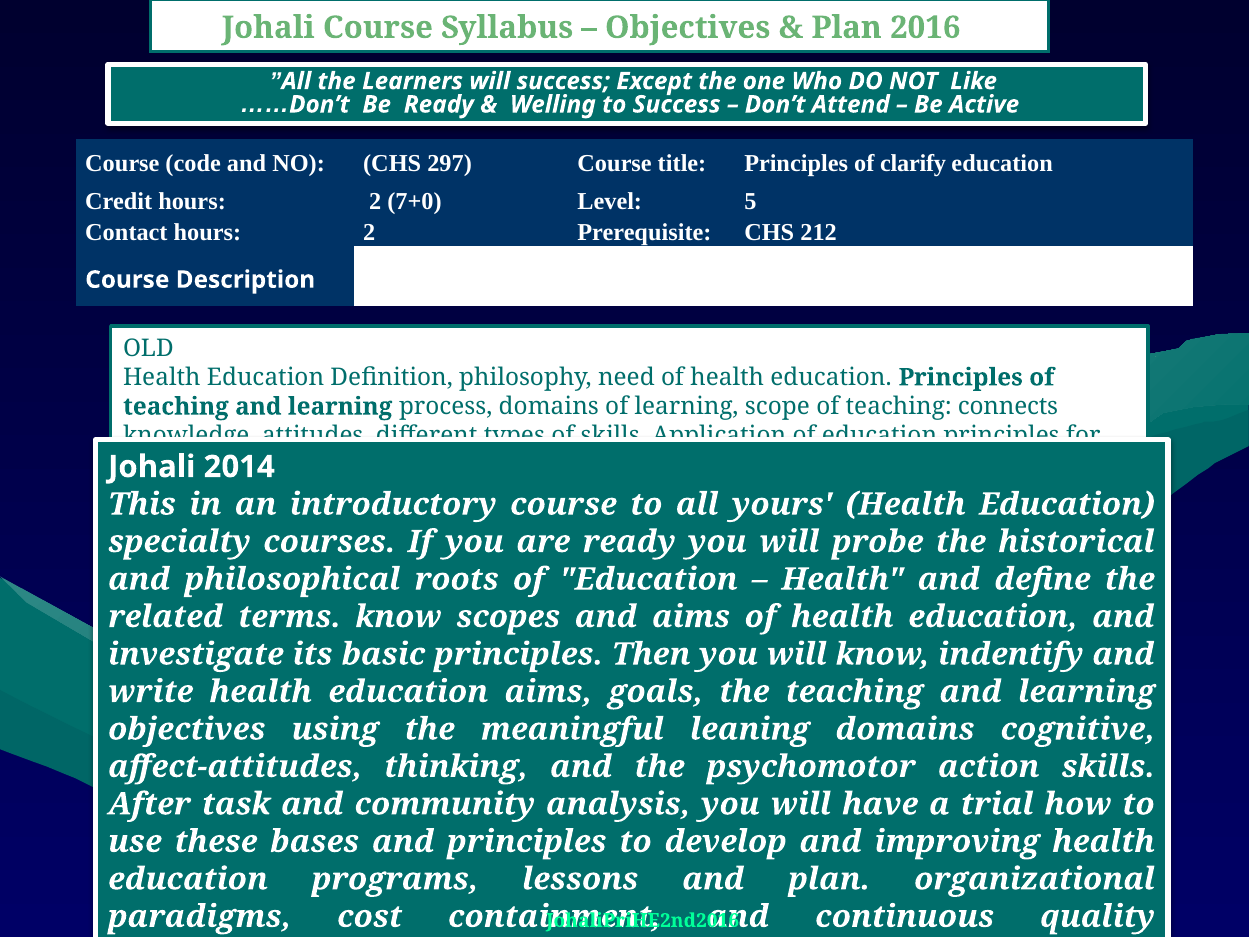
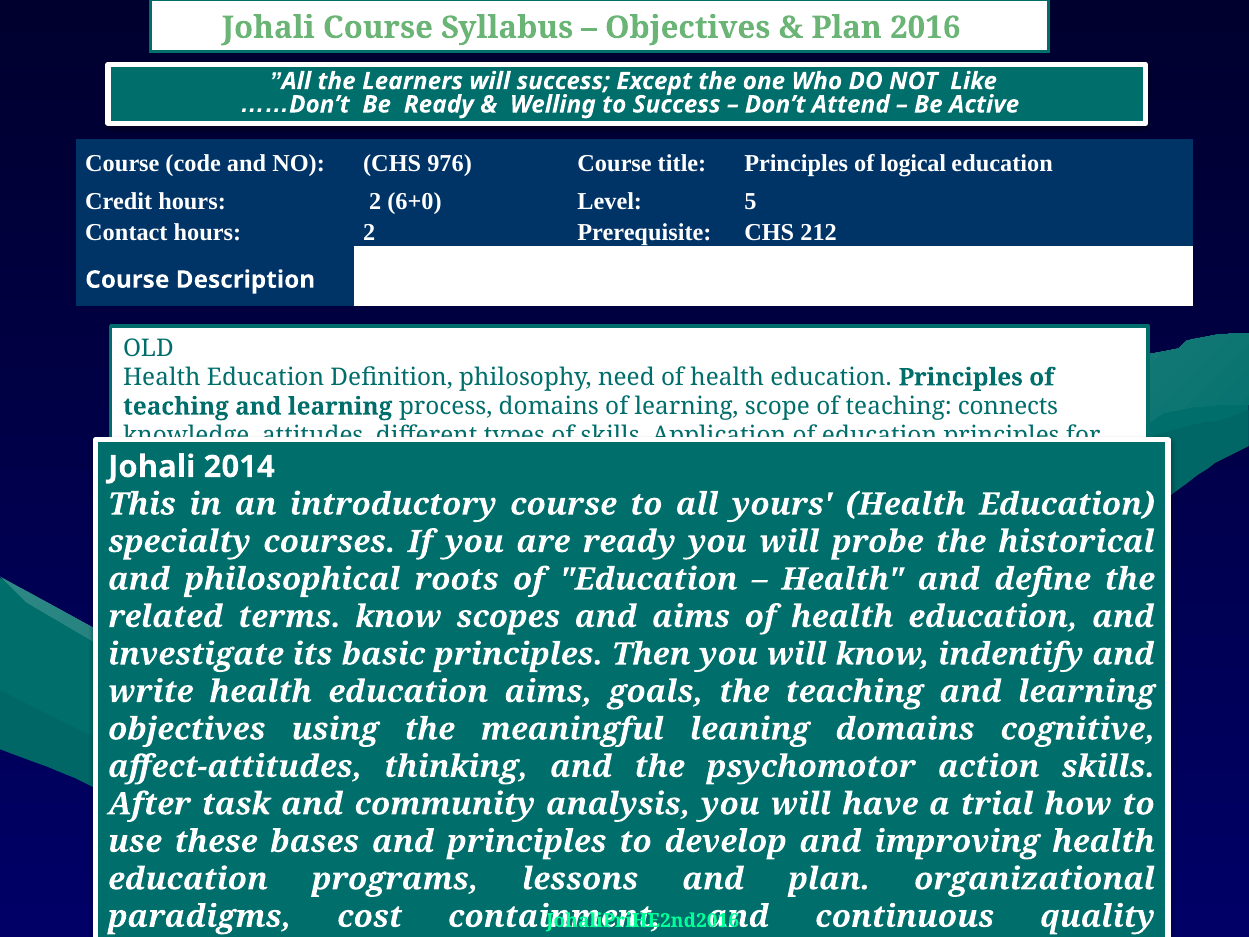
297: 297 -> 976
clarify: clarify -> logical
7+0: 7+0 -> 6+0
